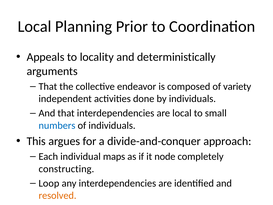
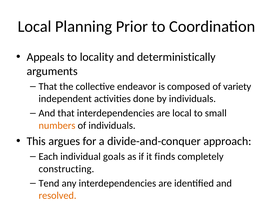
numbers colour: blue -> orange
maps: maps -> goals
node: node -> finds
Loop: Loop -> Tend
